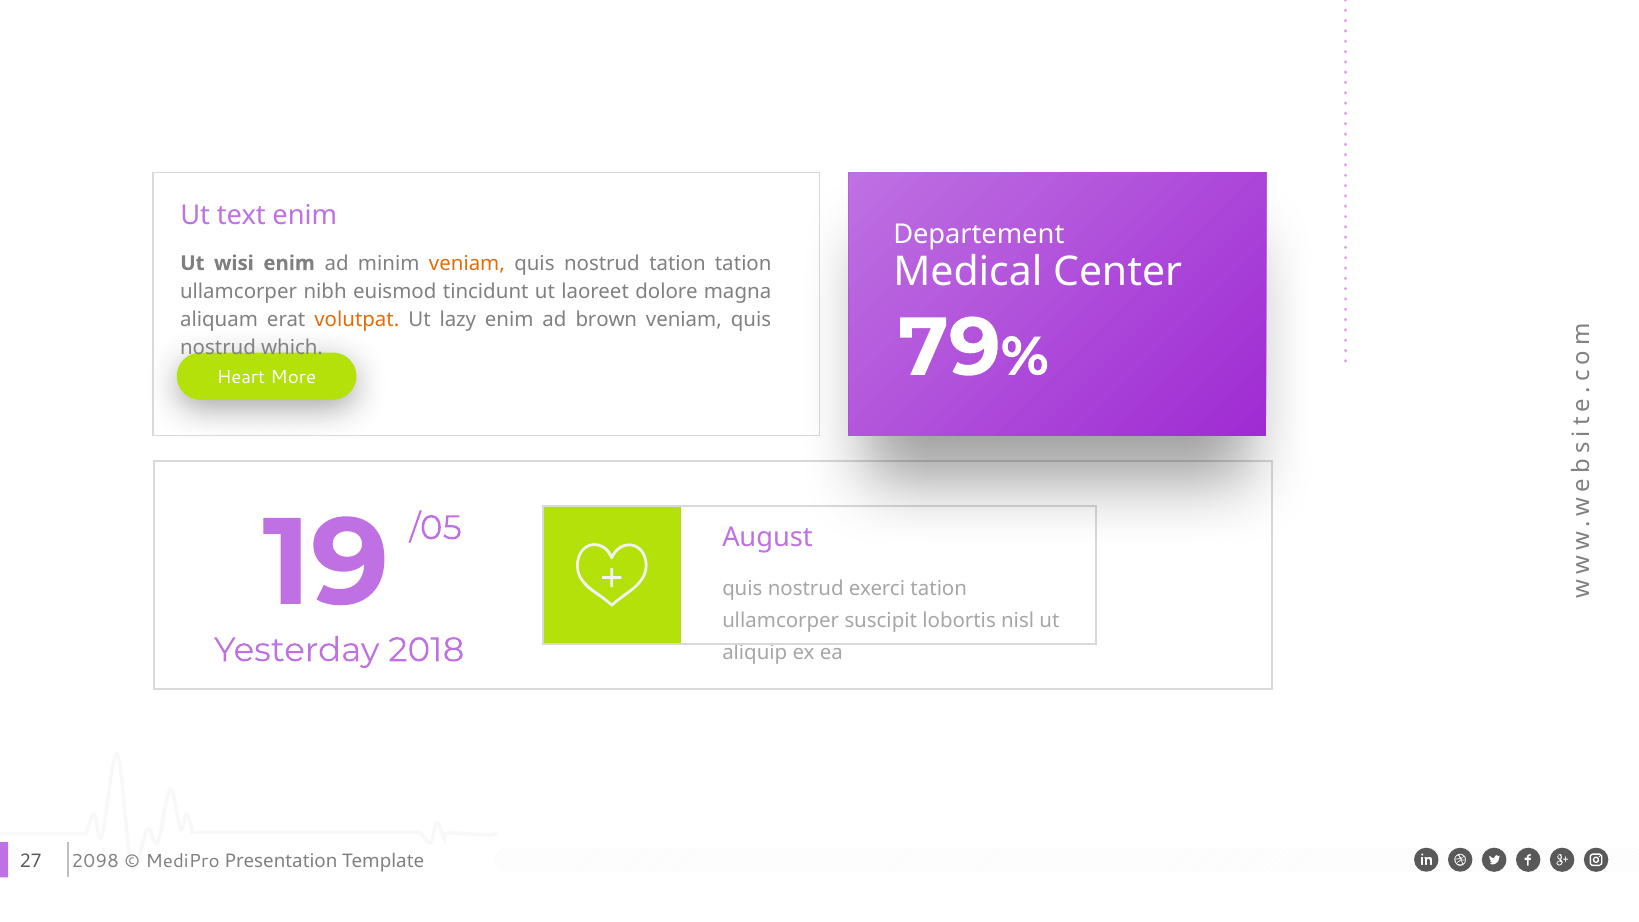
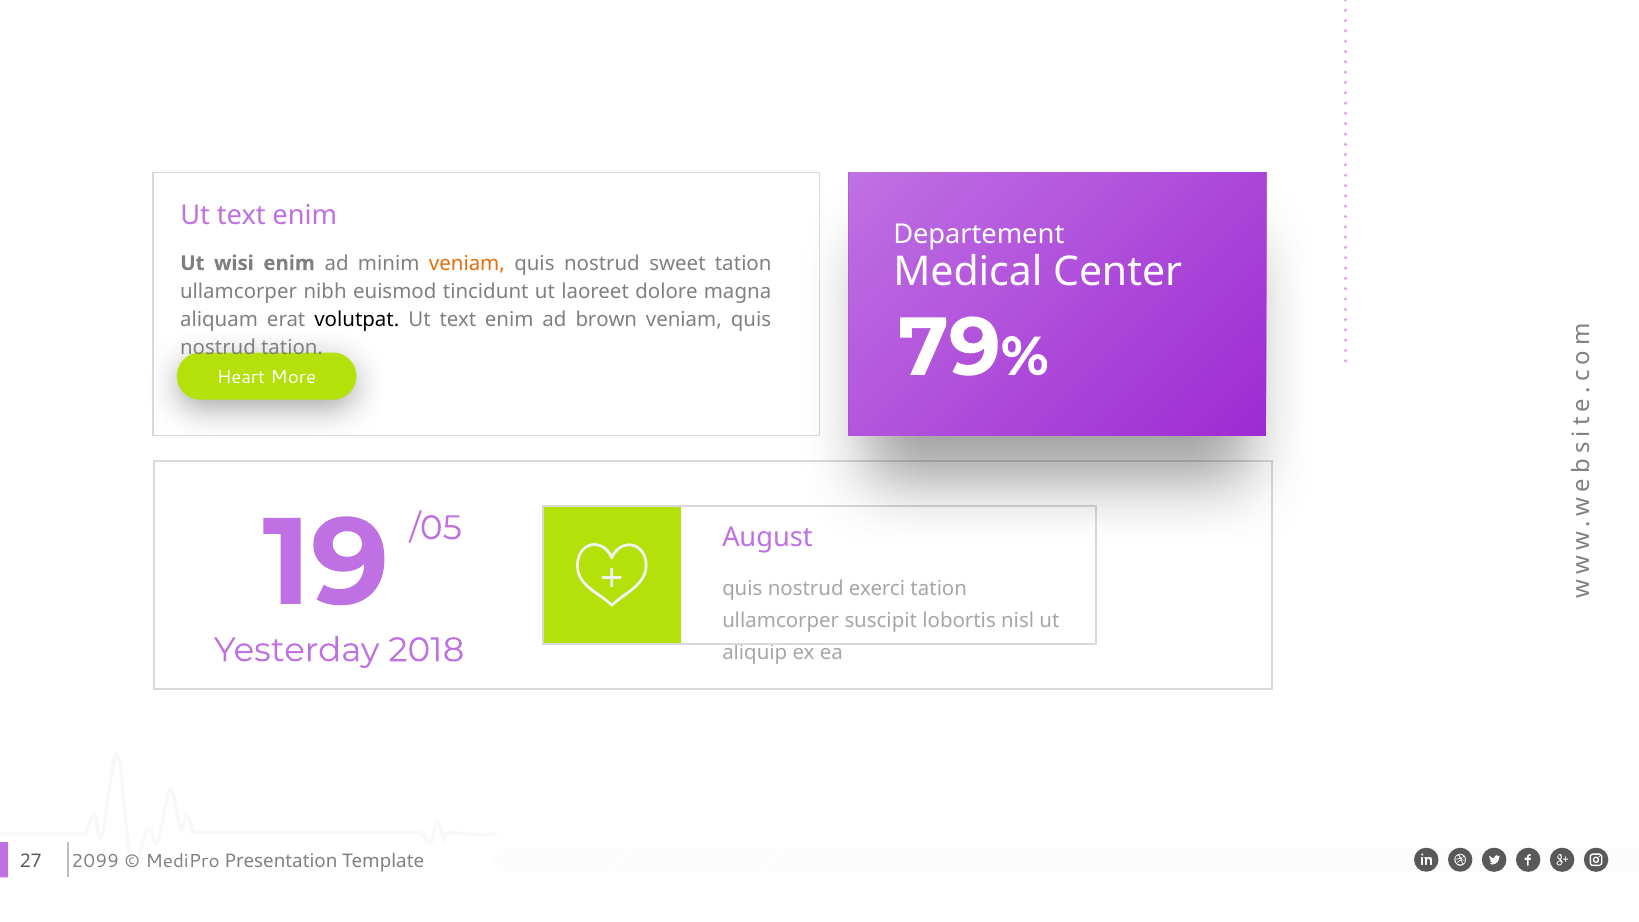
nostrud tation: tation -> sweet
volutpat colour: orange -> black
lazy at (458, 319): lazy -> text
nostrud which: which -> tation
2098: 2098 -> 2099
